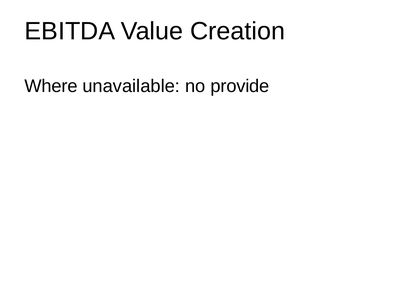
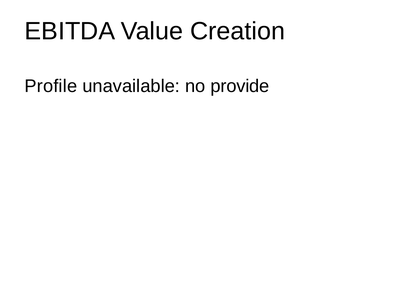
Where: Where -> Profile
